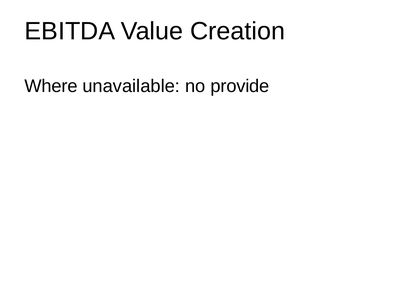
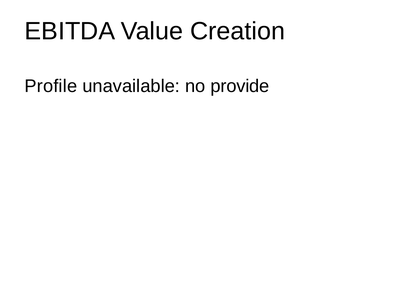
Where: Where -> Profile
